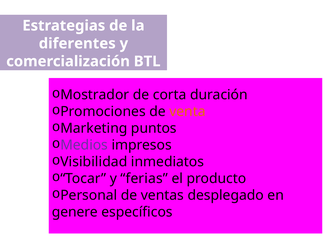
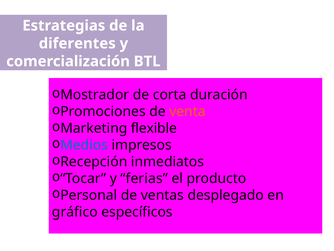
puntos: puntos -> flexible
Medios colour: purple -> blue
Visibilidad: Visibilidad -> Recepción
genere: genere -> gráfico
